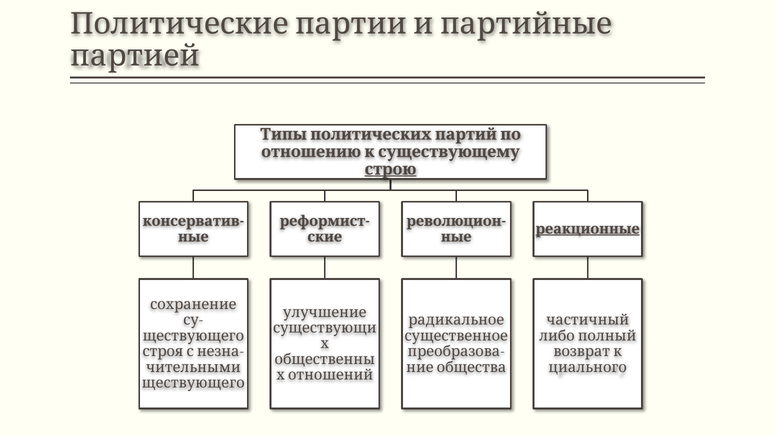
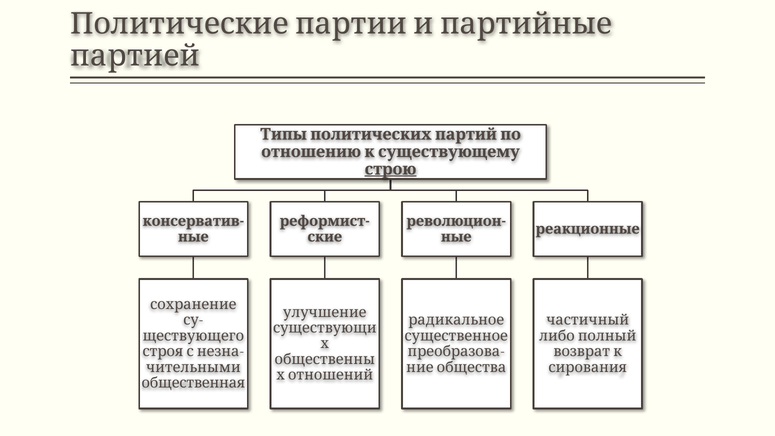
реакционные underline: present -> none
циального: циального -> сирования
ществующего at (193, 383): ществующего -> общественная
